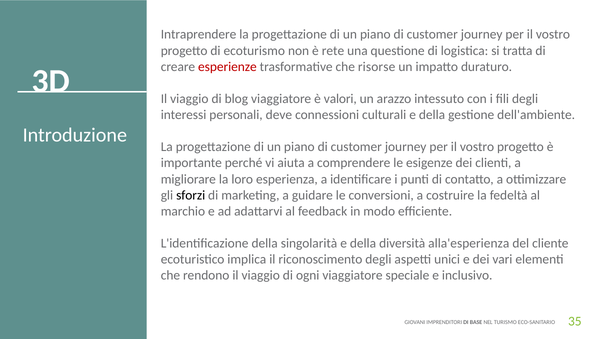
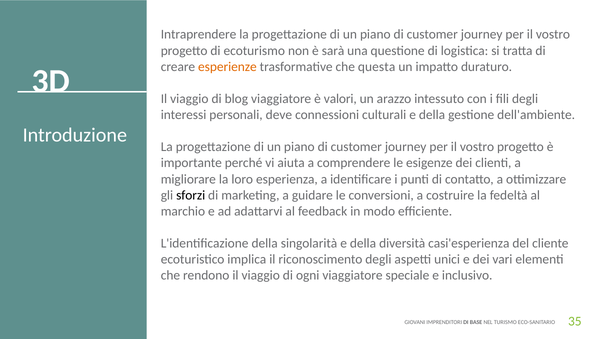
rete: rete -> sarà
esperienze colour: red -> orange
risorse: risorse -> questa
alla'esperienza: alla'esperienza -> casi'esperienza
